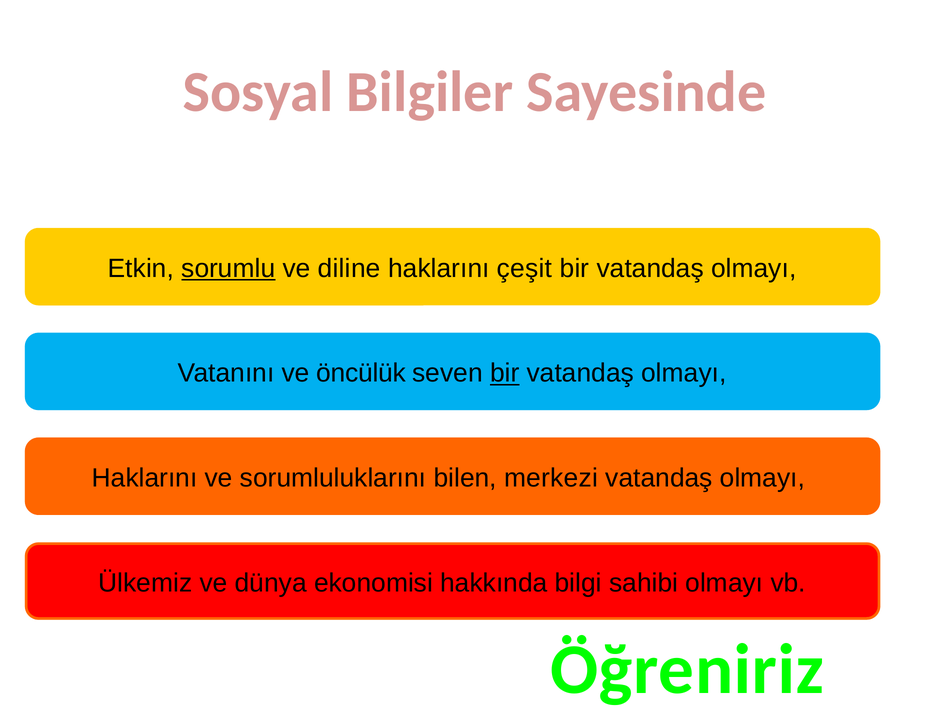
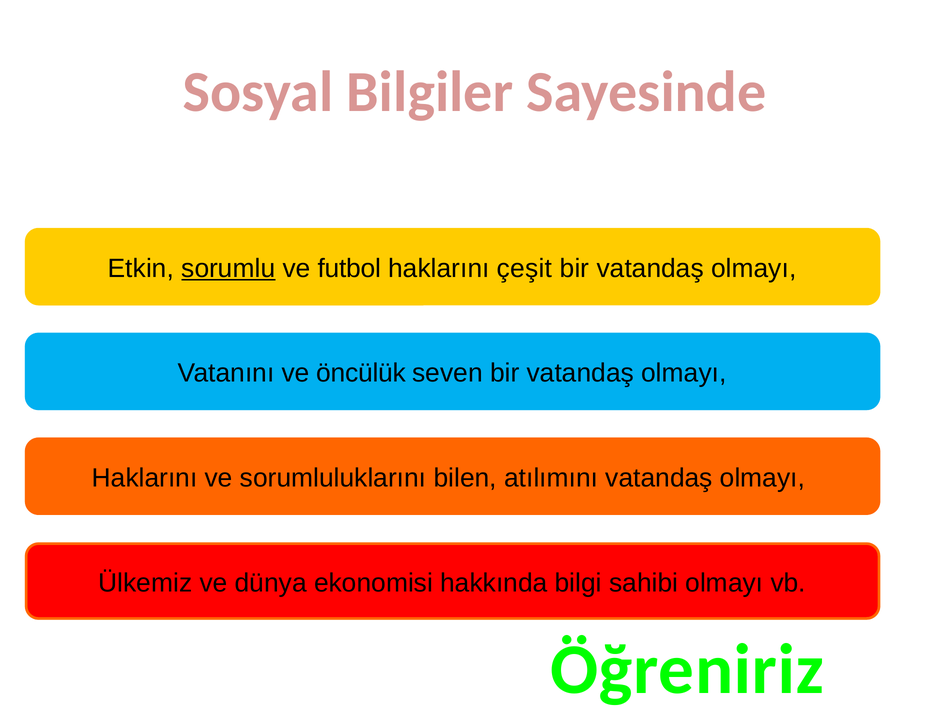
diline: diline -> futbol
bir at (505, 373) underline: present -> none
merkezi: merkezi -> atılımını
